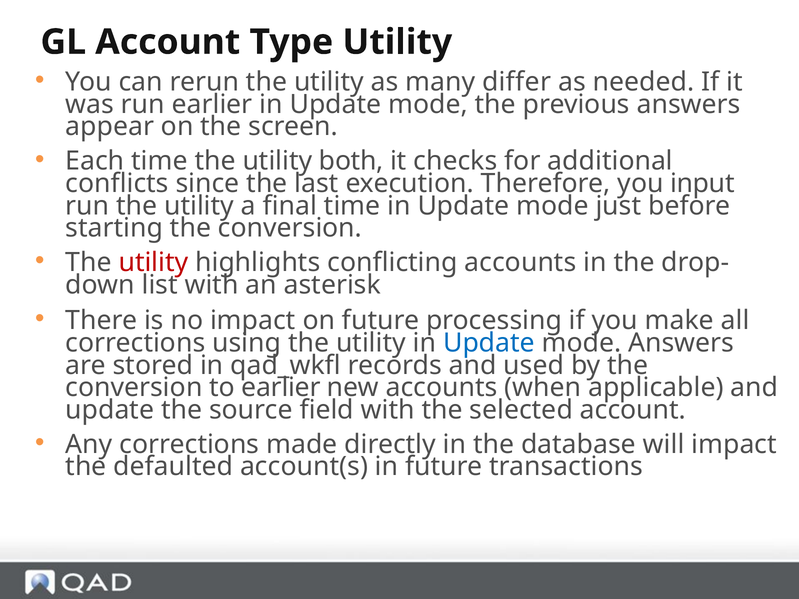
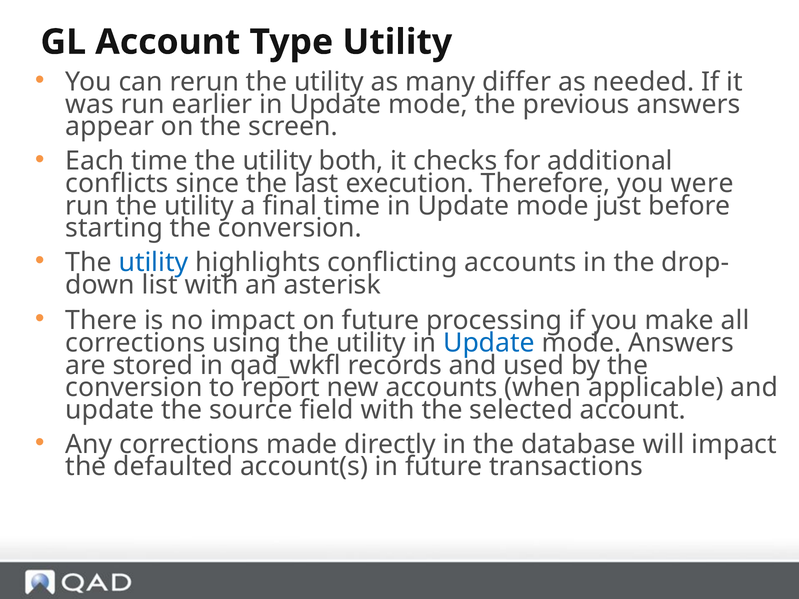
input: input -> were
utility at (153, 263) colour: red -> blue
to earlier: earlier -> report
